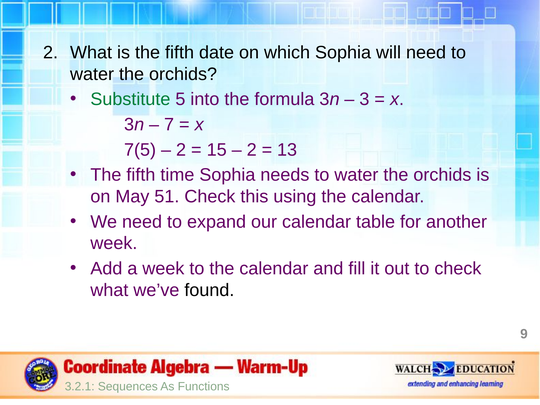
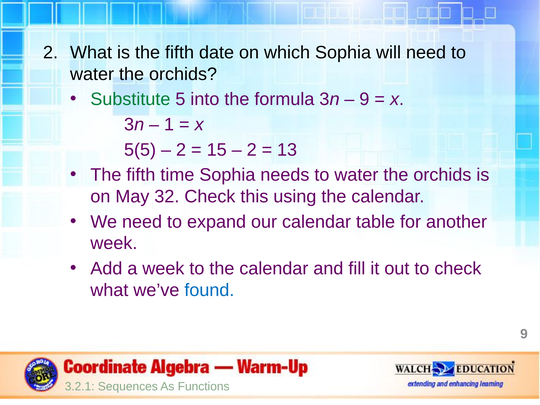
3 at (365, 99): 3 -> 9
7: 7 -> 1
7(5: 7(5 -> 5(5
51: 51 -> 32
found colour: black -> blue
